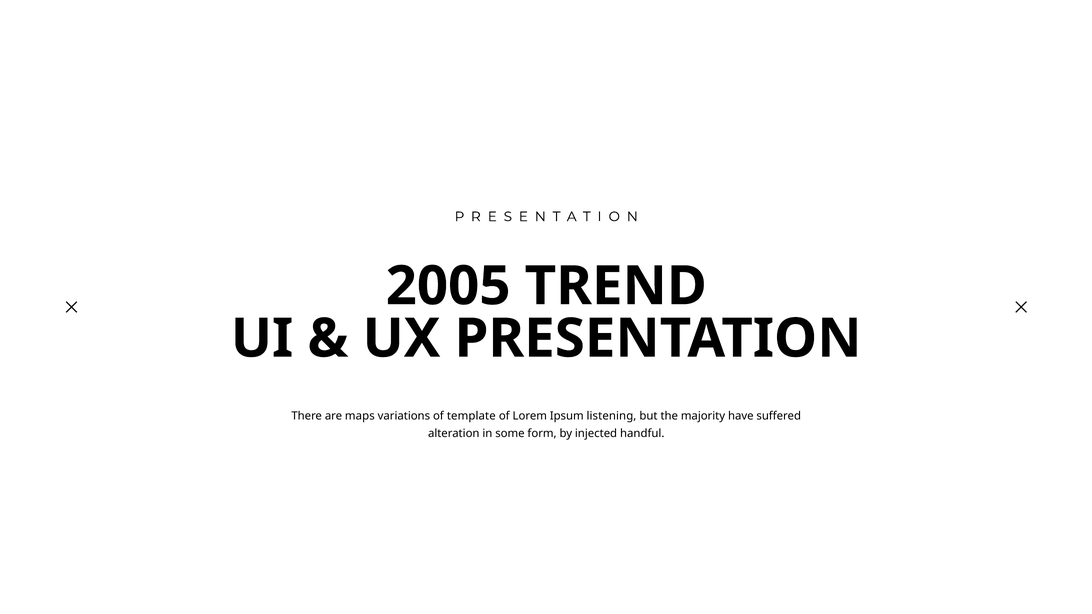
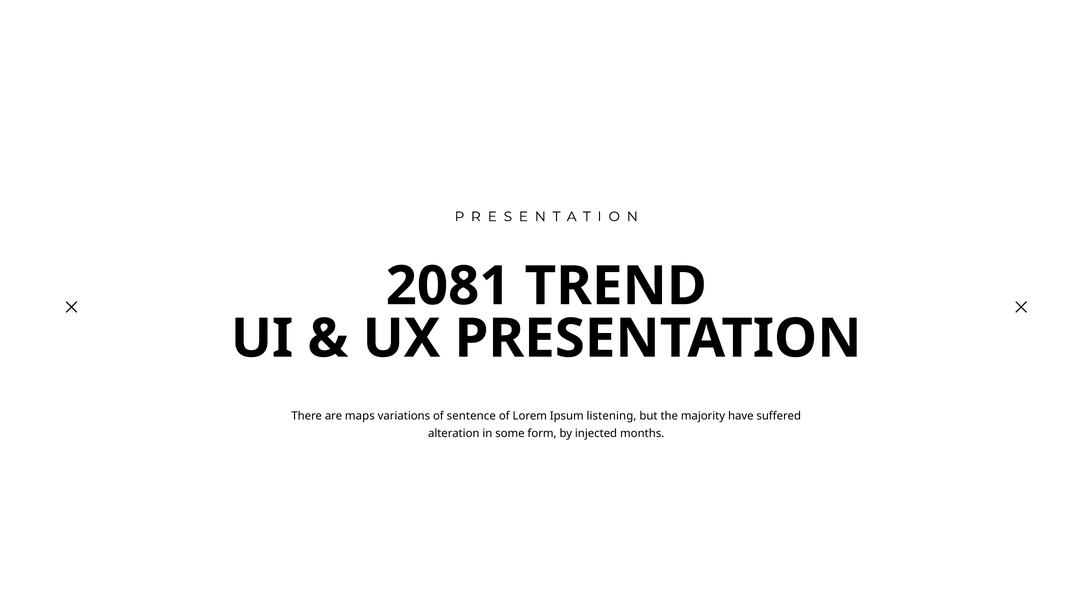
2005: 2005 -> 2081
template: template -> sentence
handful: handful -> months
